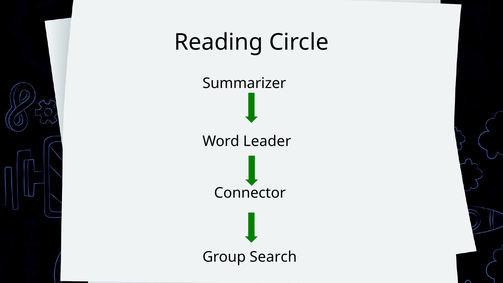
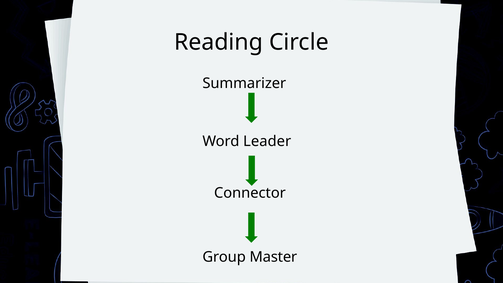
Search: Search -> Master
